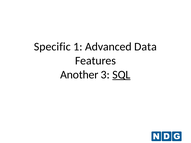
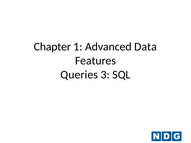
Specific: Specific -> Chapter
Another: Another -> Queries
SQL underline: present -> none
